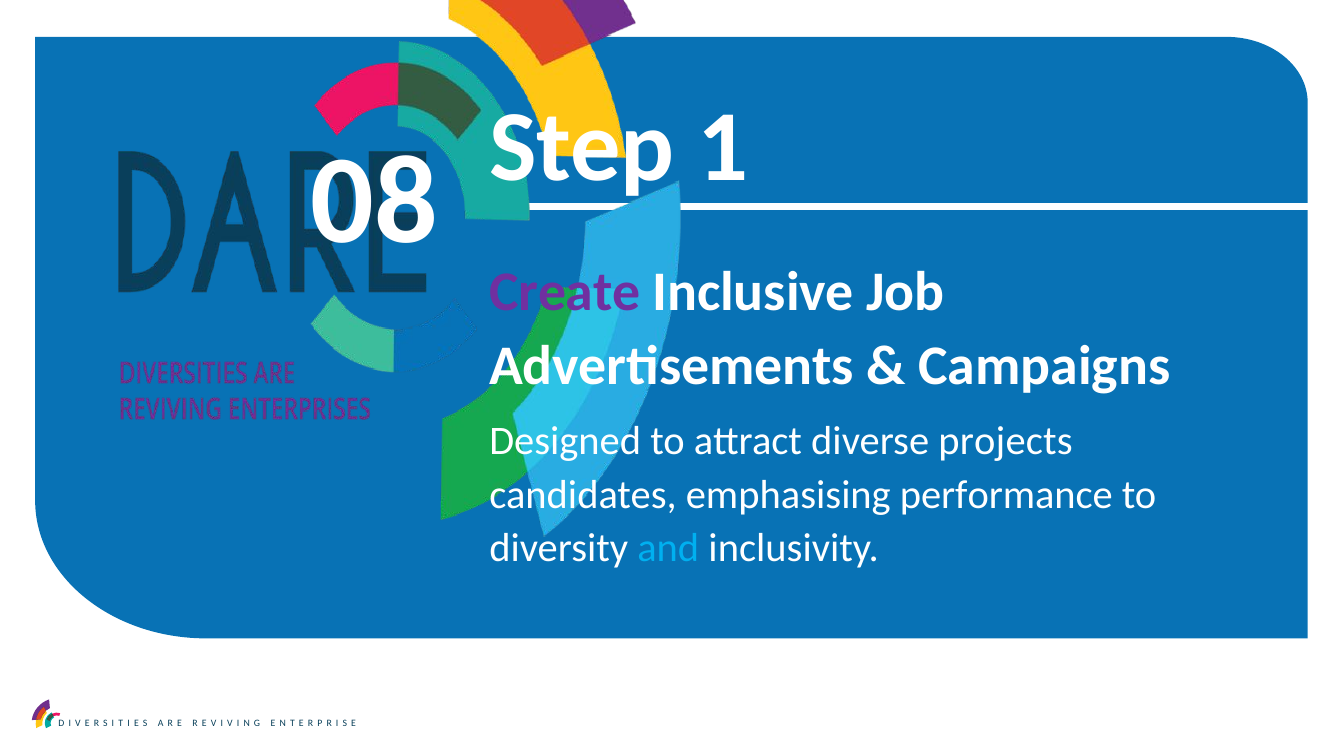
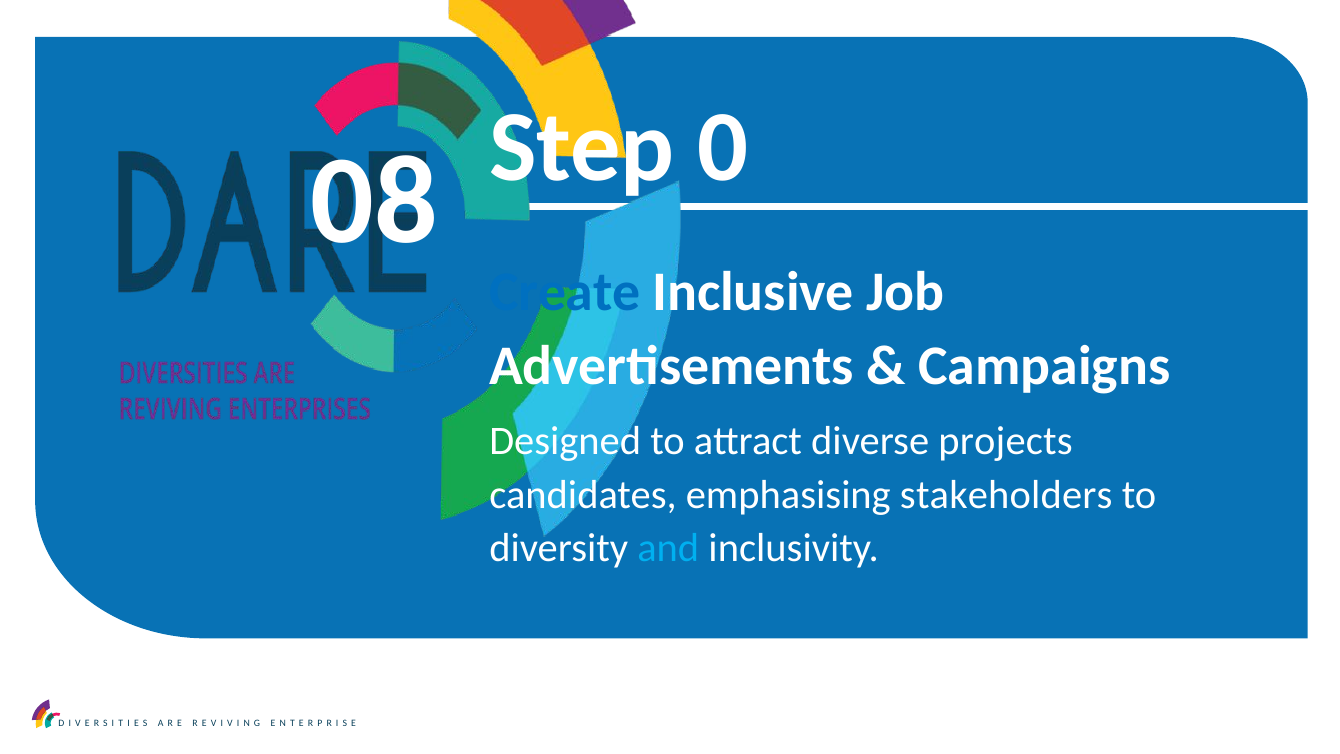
1: 1 -> 0
Create colour: purple -> blue
performance: performance -> stakeholders
